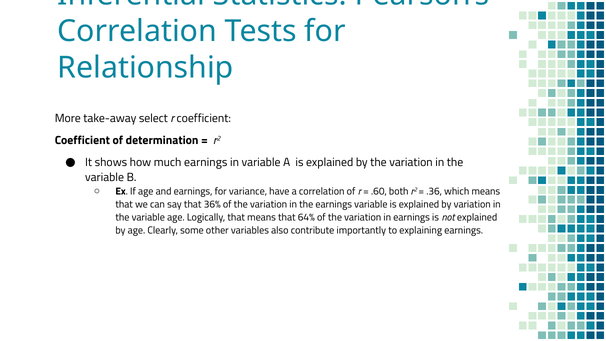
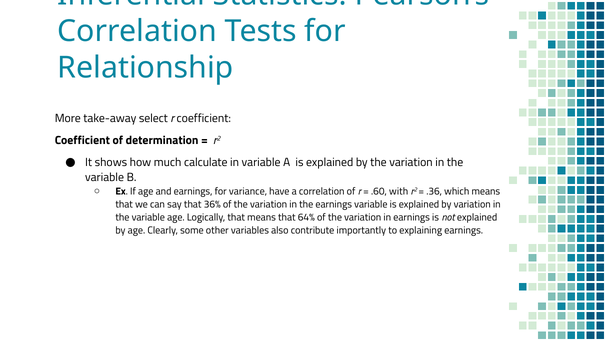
much earnings: earnings -> calculate
both: both -> with
